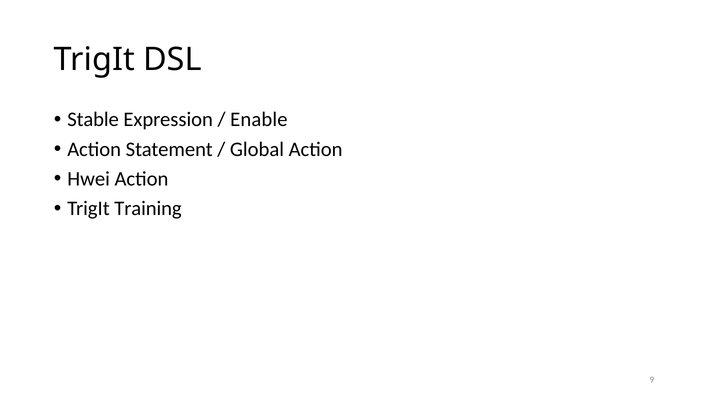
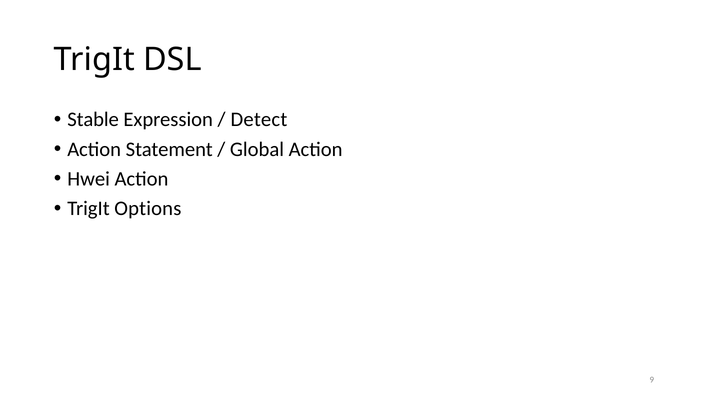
Enable: Enable -> Detect
Training: Training -> Options
